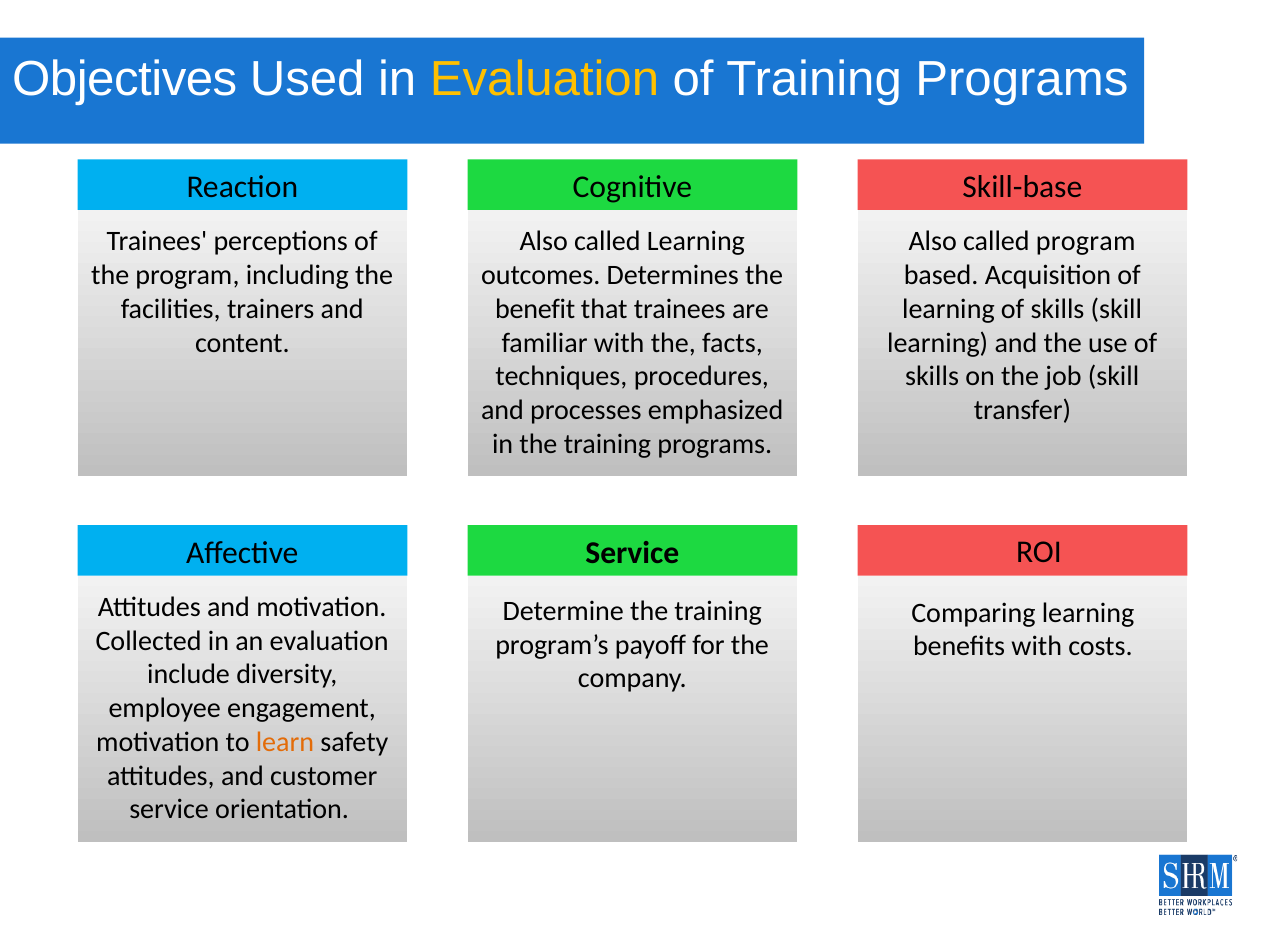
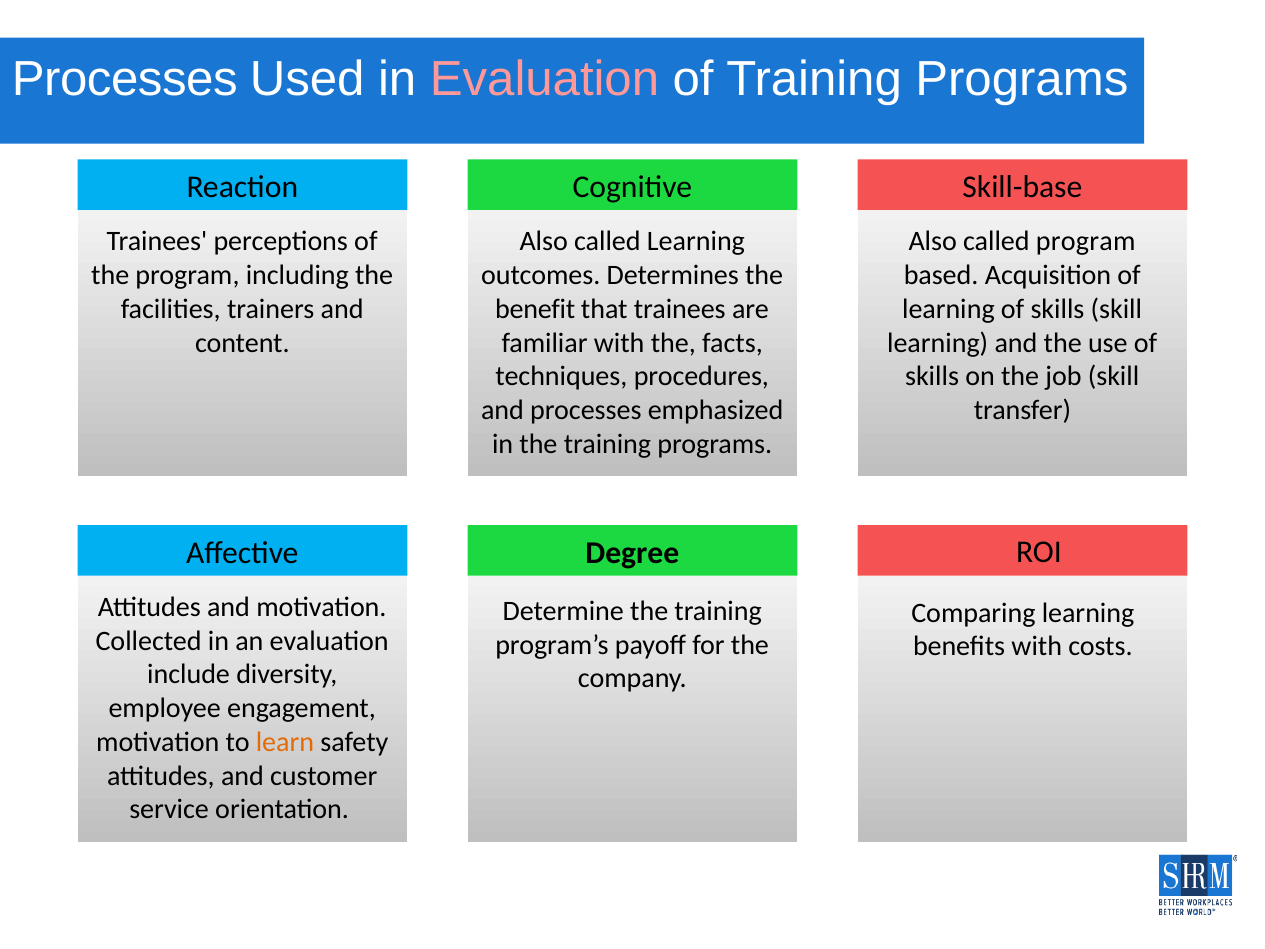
Objectives at (125, 79): Objectives -> Processes
Evaluation at (545, 79) colour: yellow -> pink
Service at (632, 552): Service -> Degree
